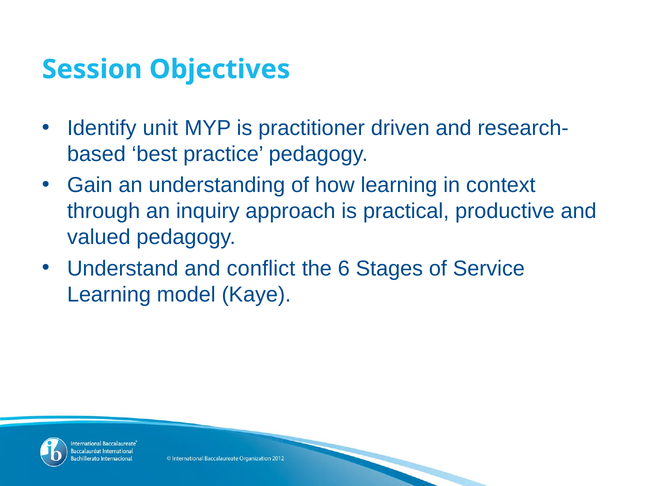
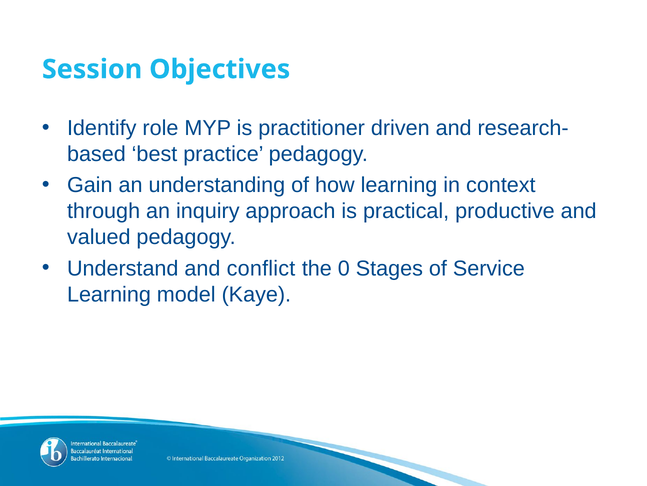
unit: unit -> role
6: 6 -> 0
